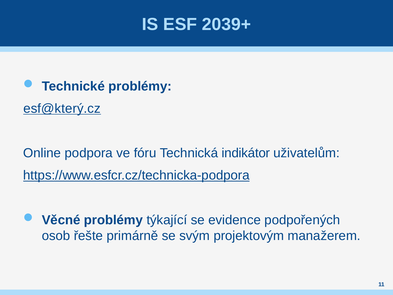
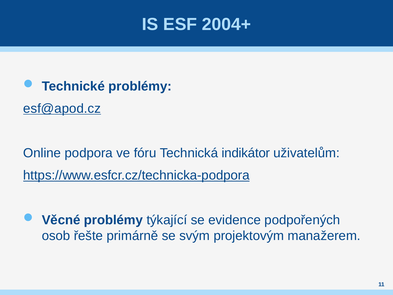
2039+: 2039+ -> 2004+
esf@který.cz: esf@který.cz -> esf@apod.cz
